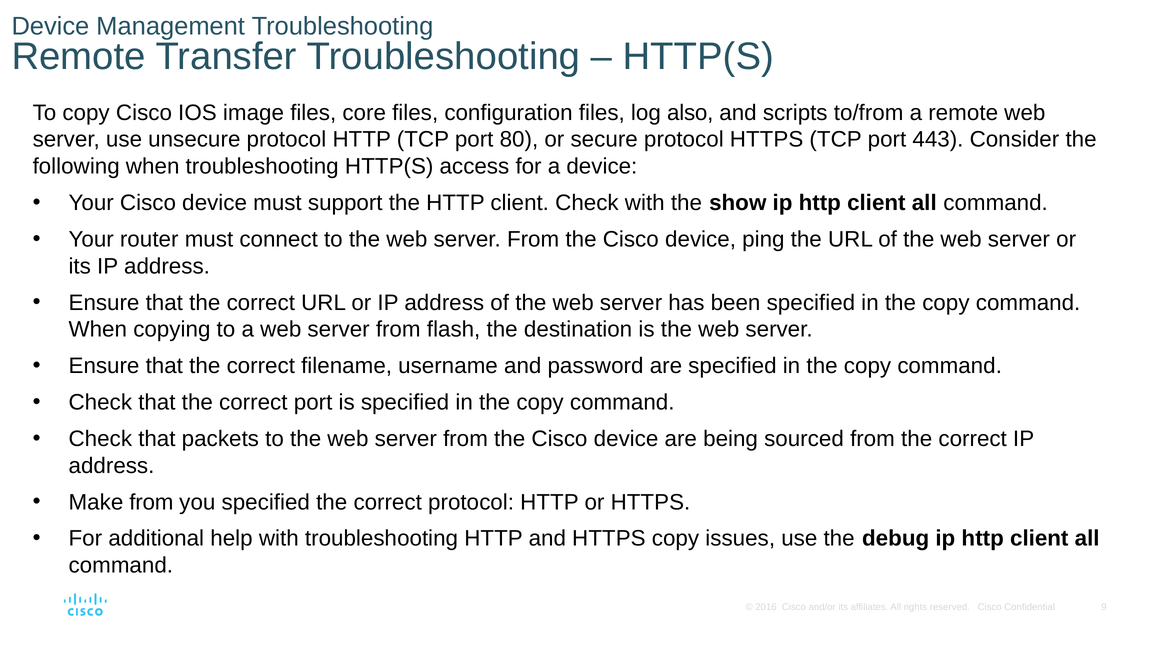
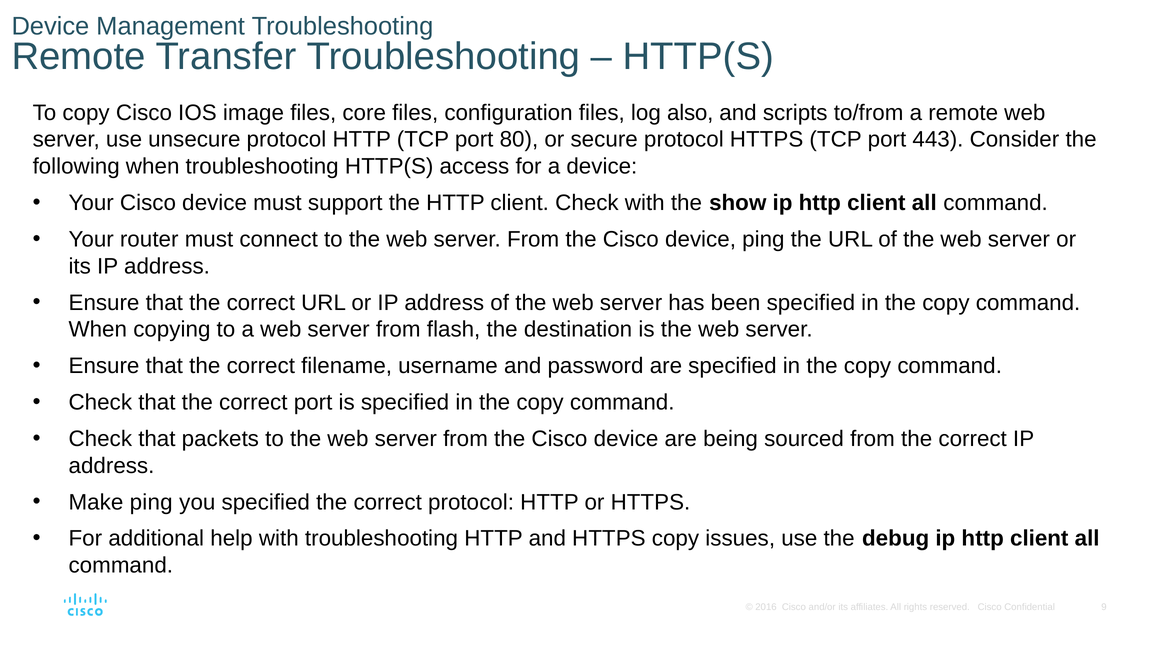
Make from: from -> ping
